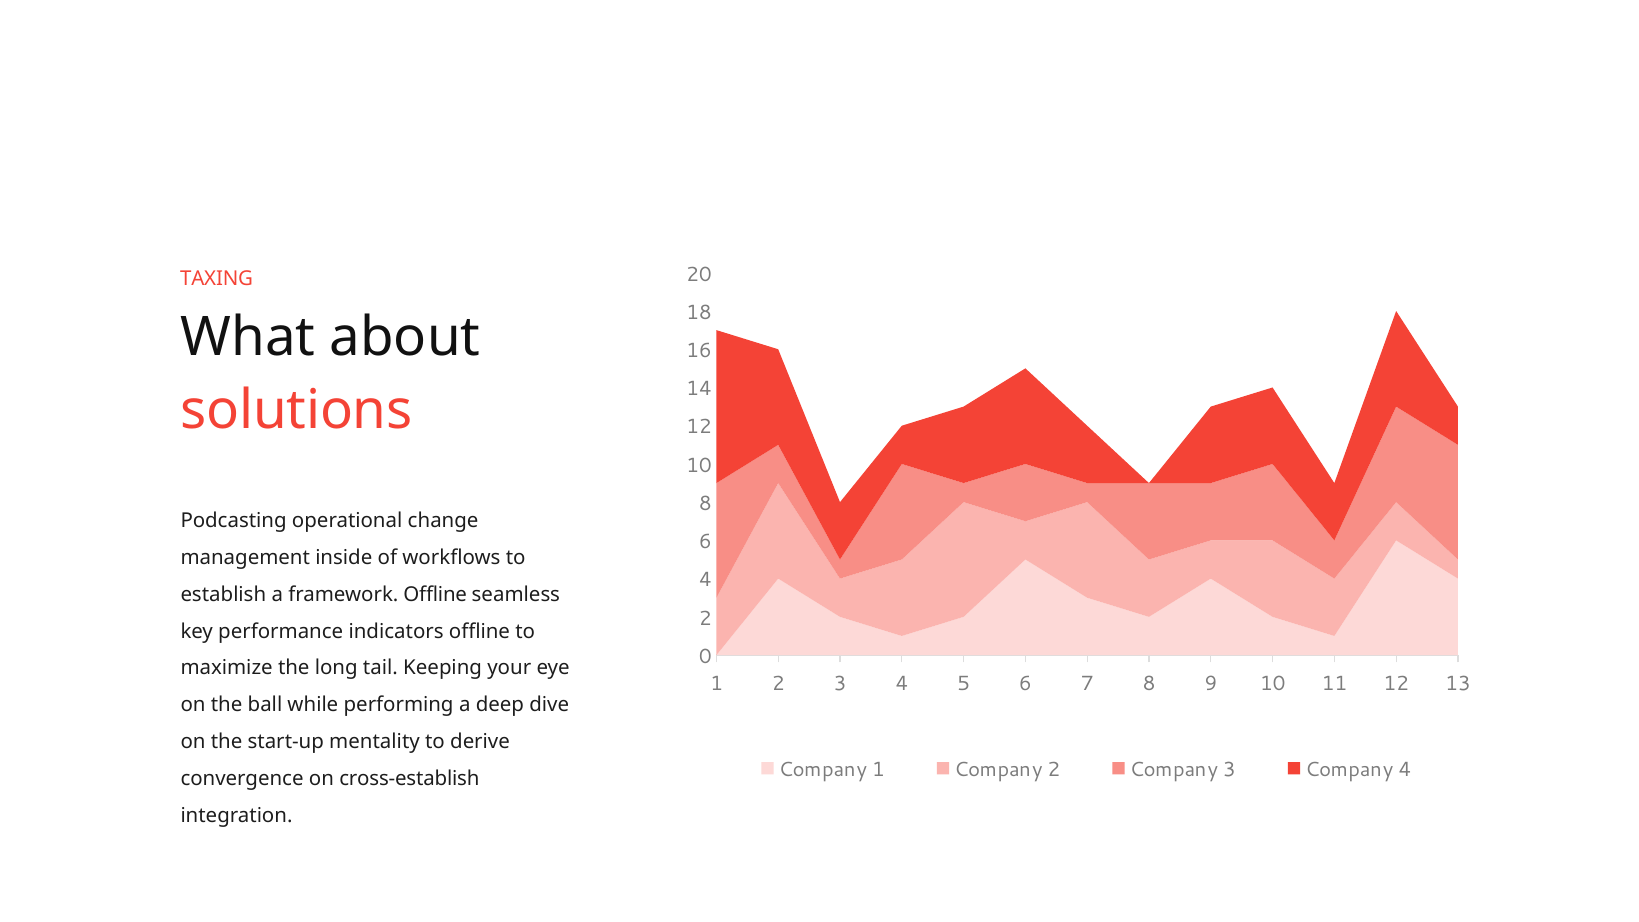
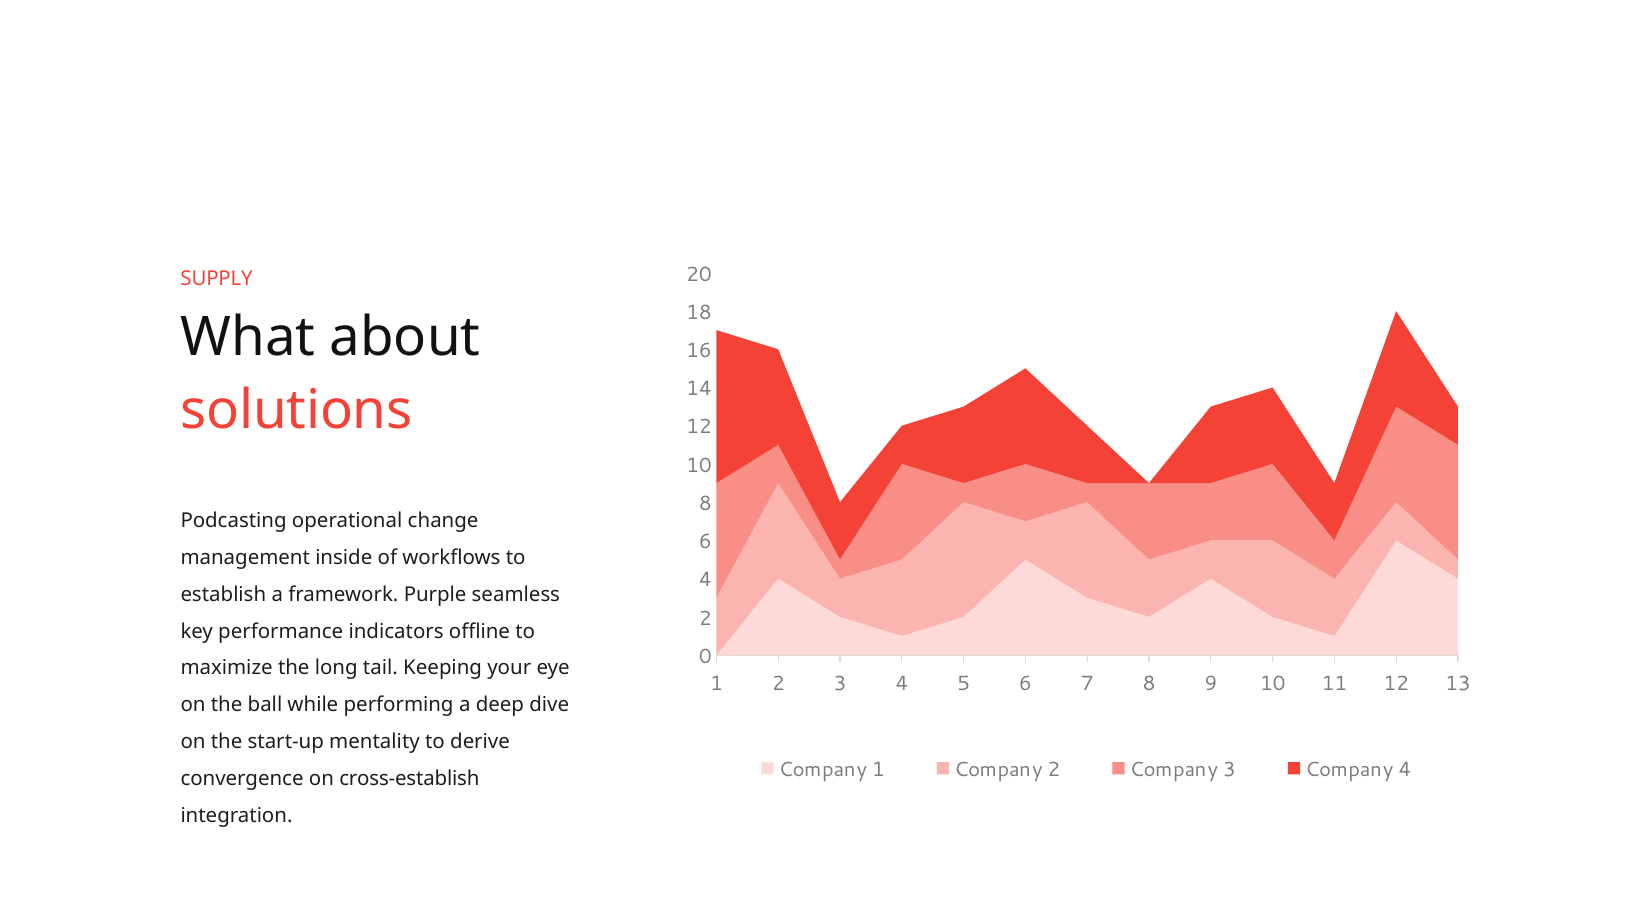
TAXING: TAXING -> SUPPLY
framework Offline: Offline -> Purple
